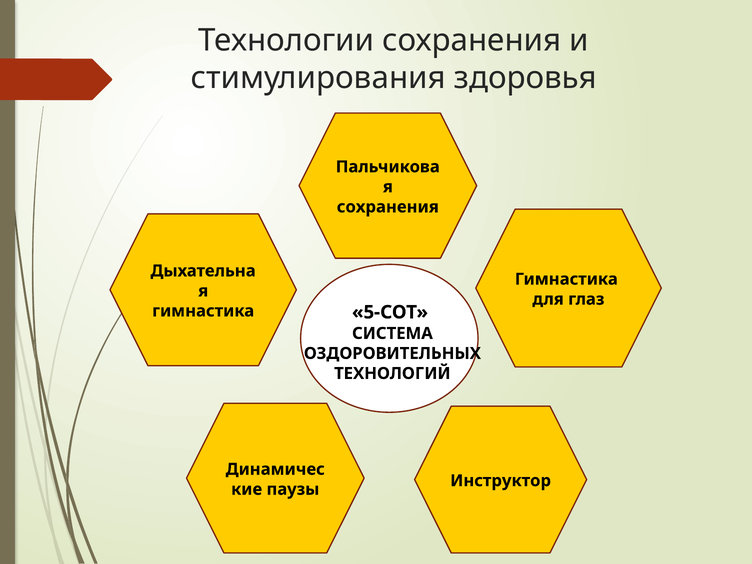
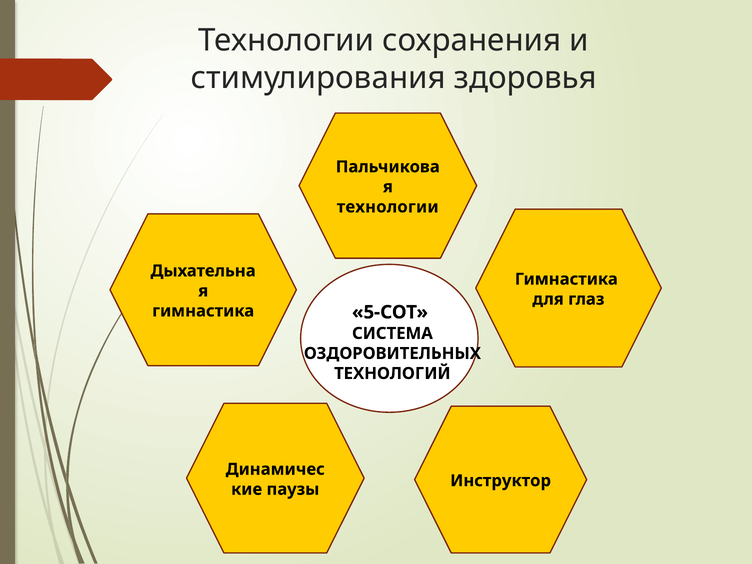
сохранения at (388, 207): сохранения -> технологии
